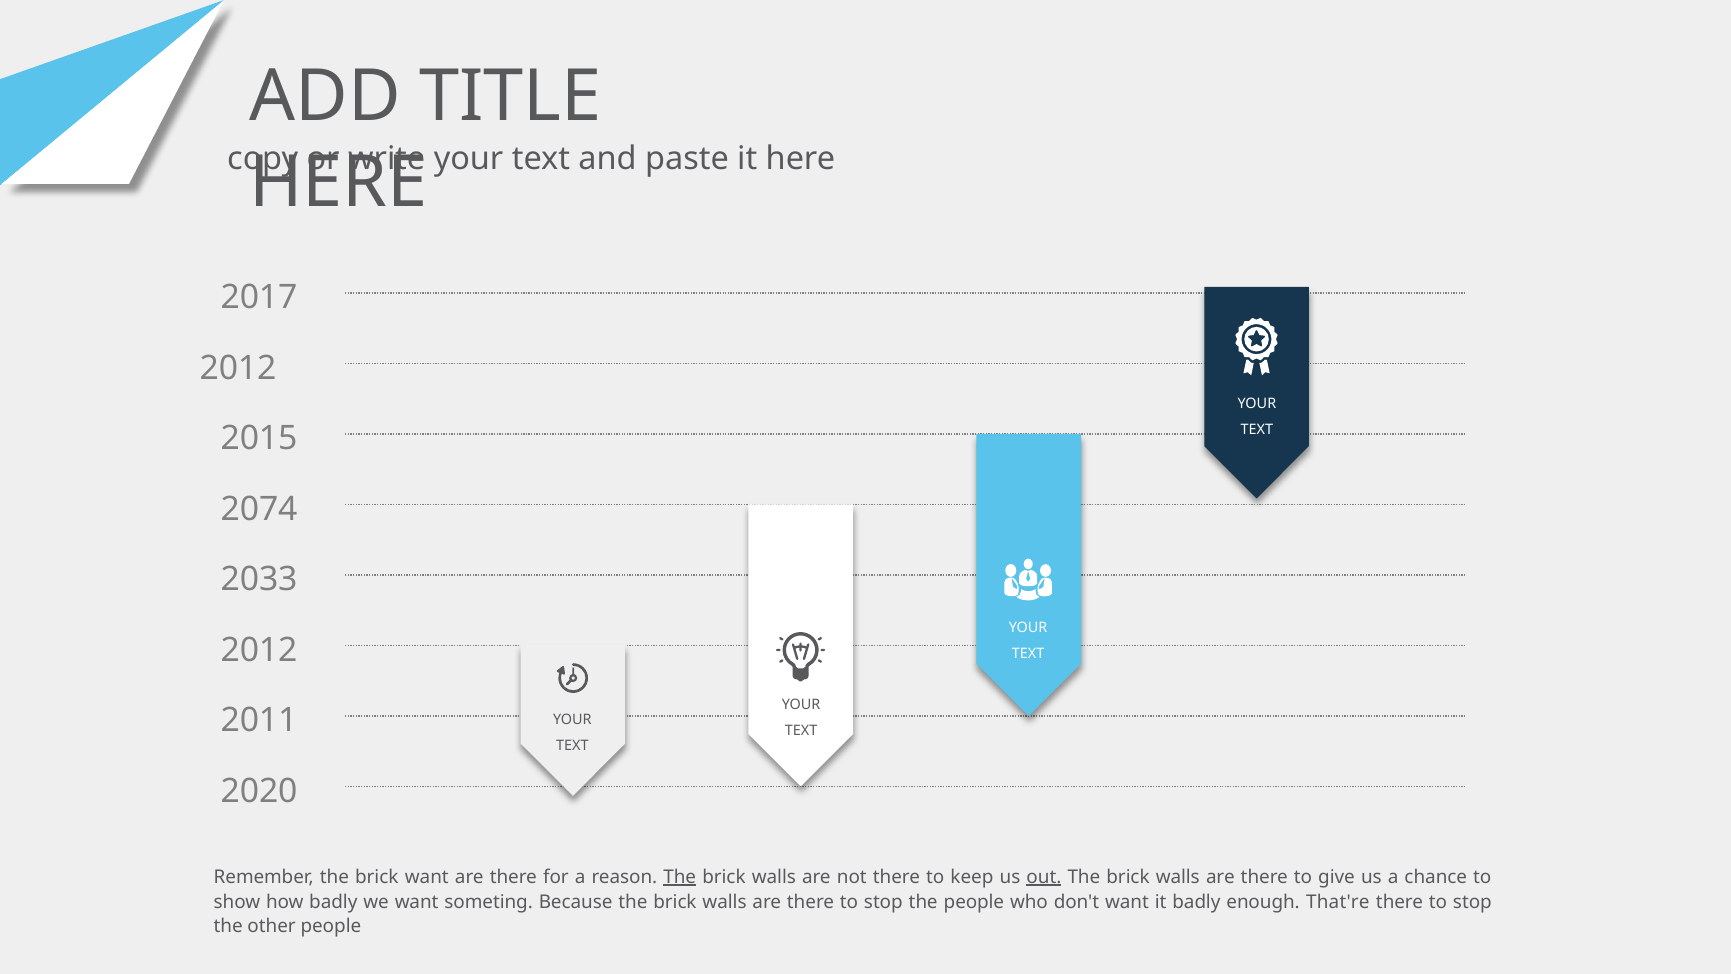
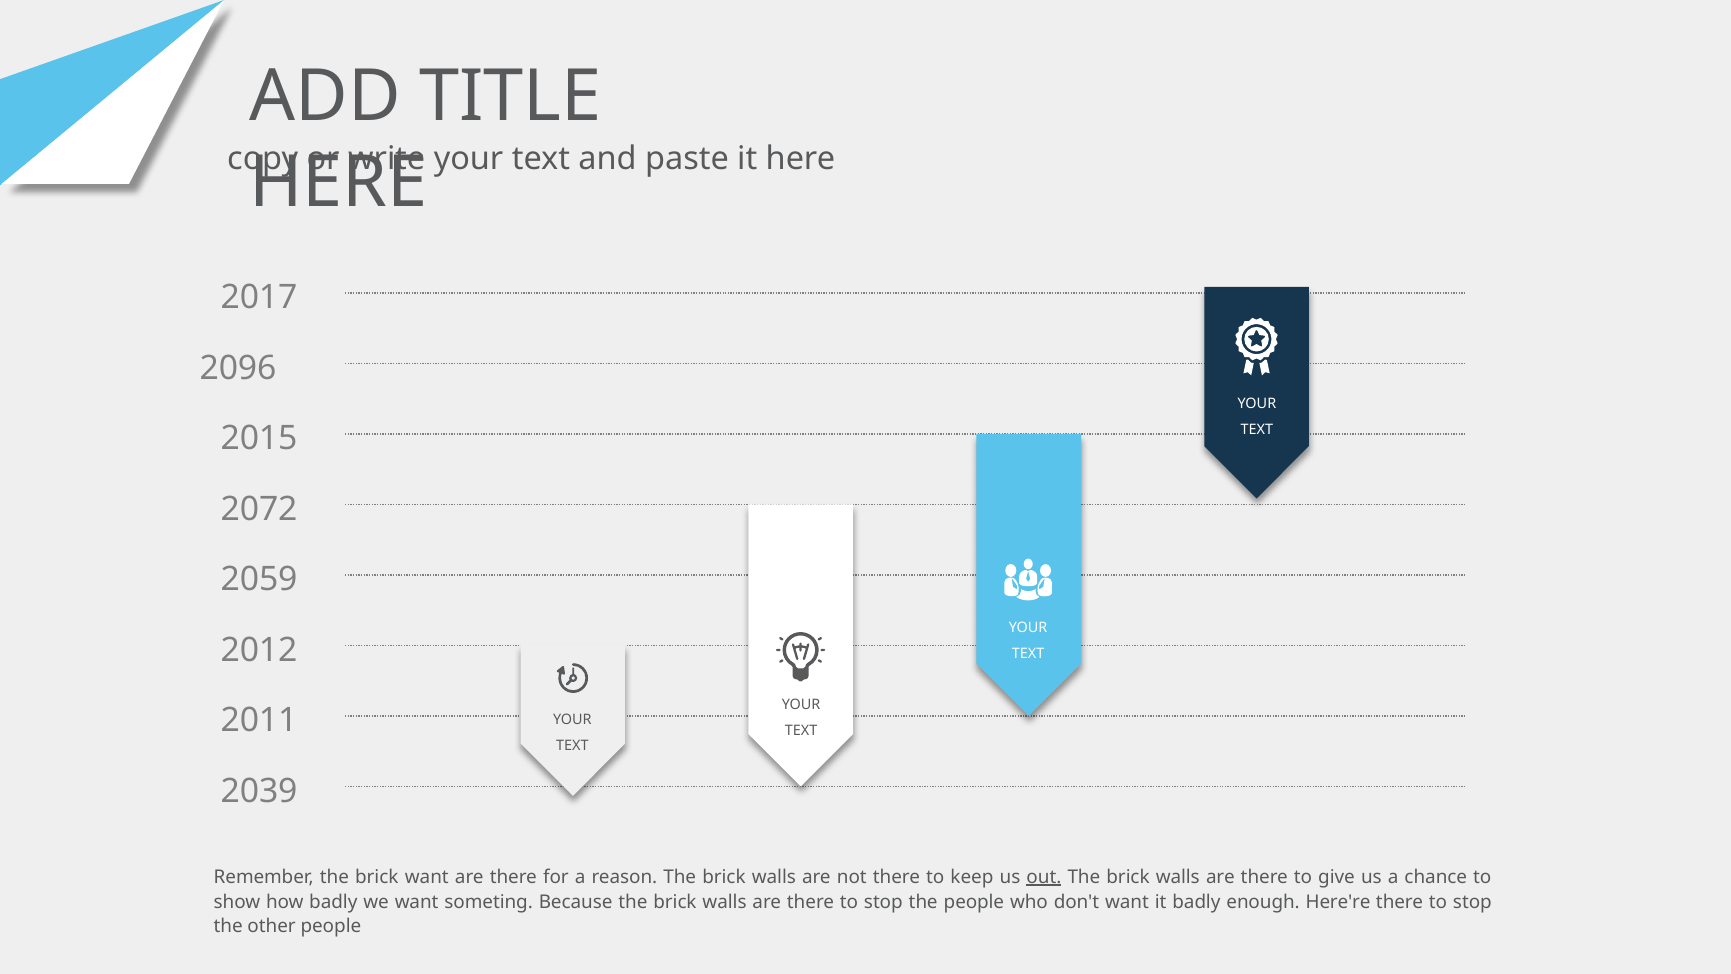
2012 at (238, 368): 2012 -> 2096
2074: 2074 -> 2072
2033: 2033 -> 2059
2020: 2020 -> 2039
The at (680, 877) underline: present -> none
That're: That're -> Here're
